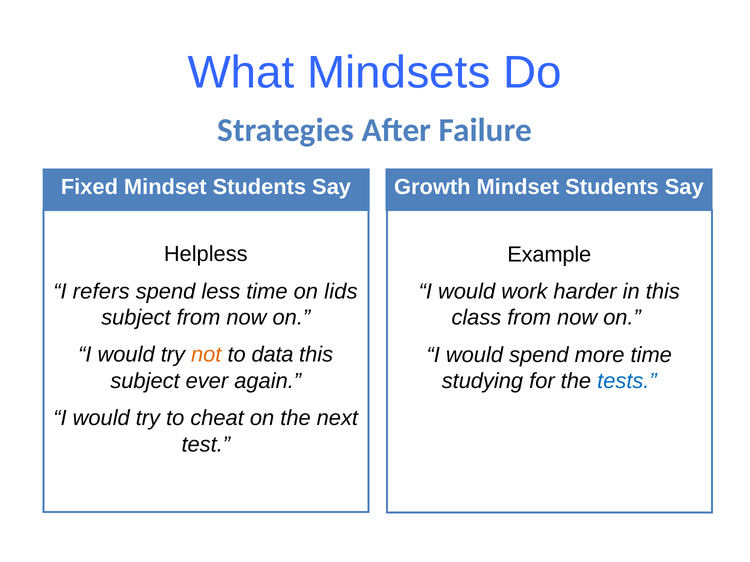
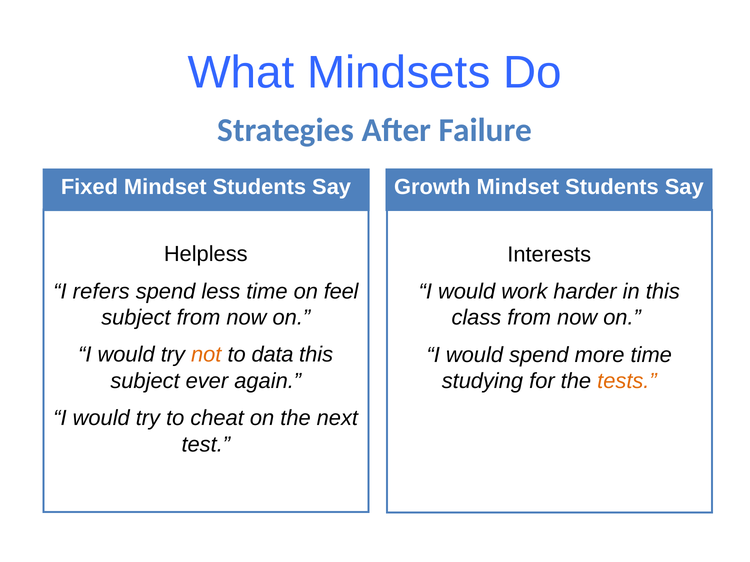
Example: Example -> Interests
lids: lids -> feel
tests colour: blue -> orange
